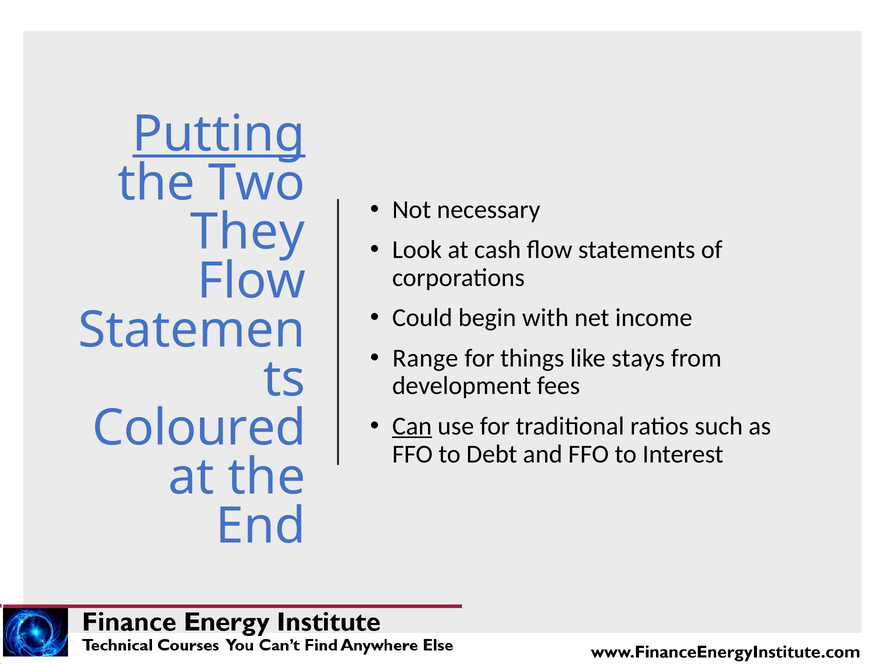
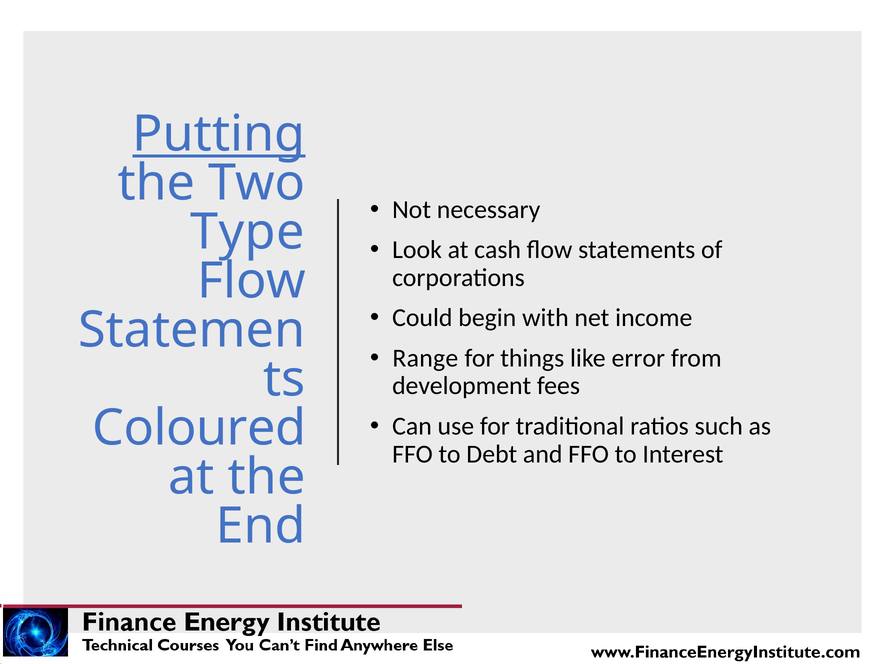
They: They -> Type
stays: stays -> error
Can underline: present -> none
